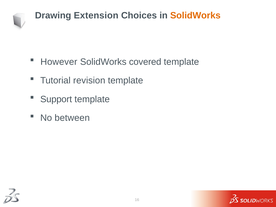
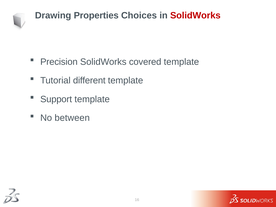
Extension: Extension -> Properties
SolidWorks at (195, 15) colour: orange -> red
However: However -> Precision
revision: revision -> different
